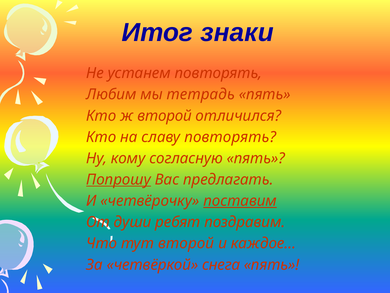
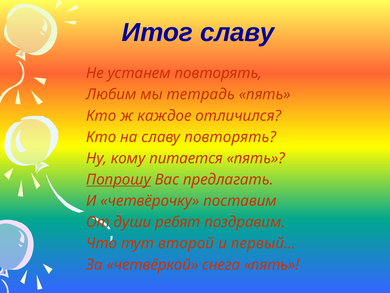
Итог знаки: знаки -> славу
ж второй: второй -> каждое
согласную: согласную -> питается
поставим underline: present -> none
каждое…: каждое… -> первый…
